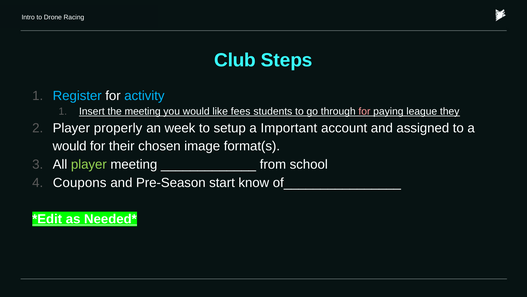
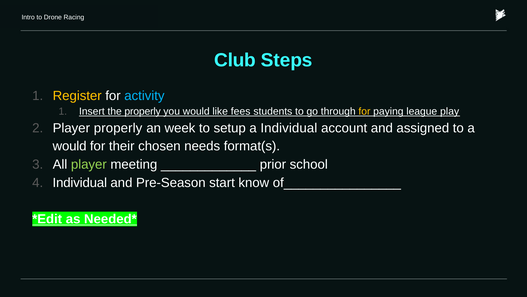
Register colour: light blue -> yellow
the meeting: meeting -> properly
for at (364, 111) colour: pink -> yellow
they: they -> play
a Important: Important -> Individual
image: image -> needs
from: from -> prior
Coupons at (80, 182): Coupons -> Individual
